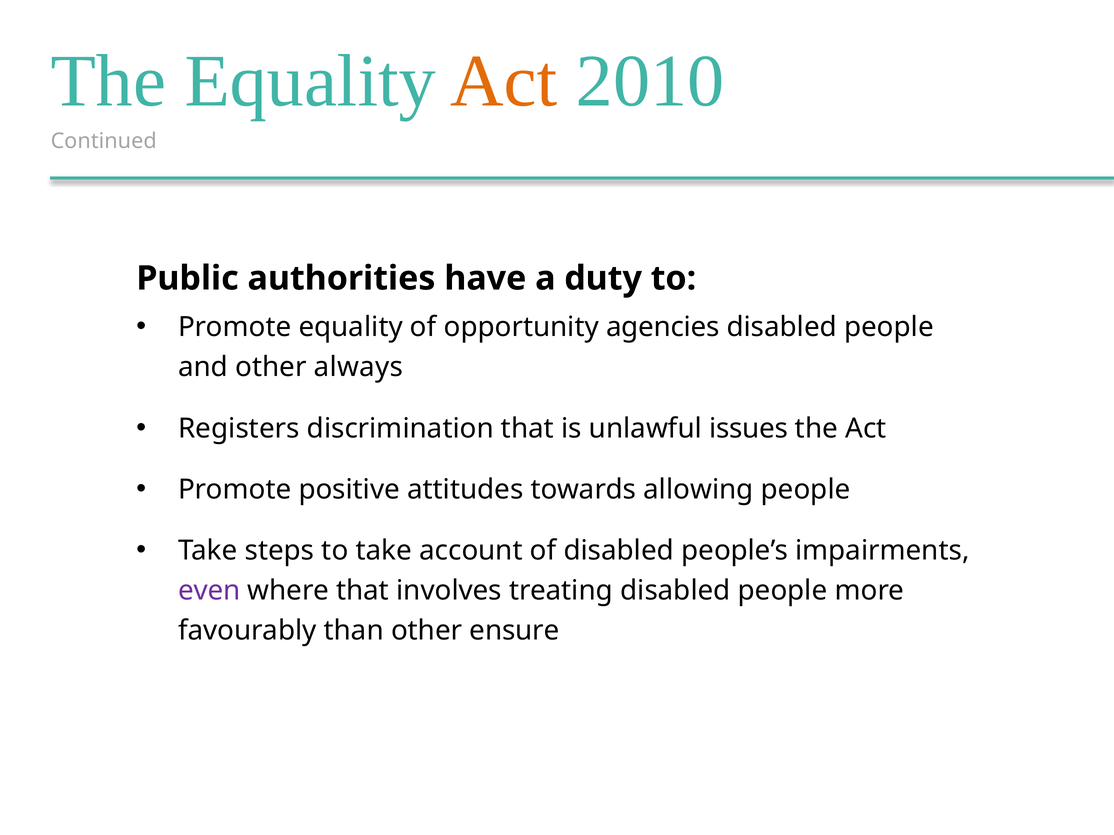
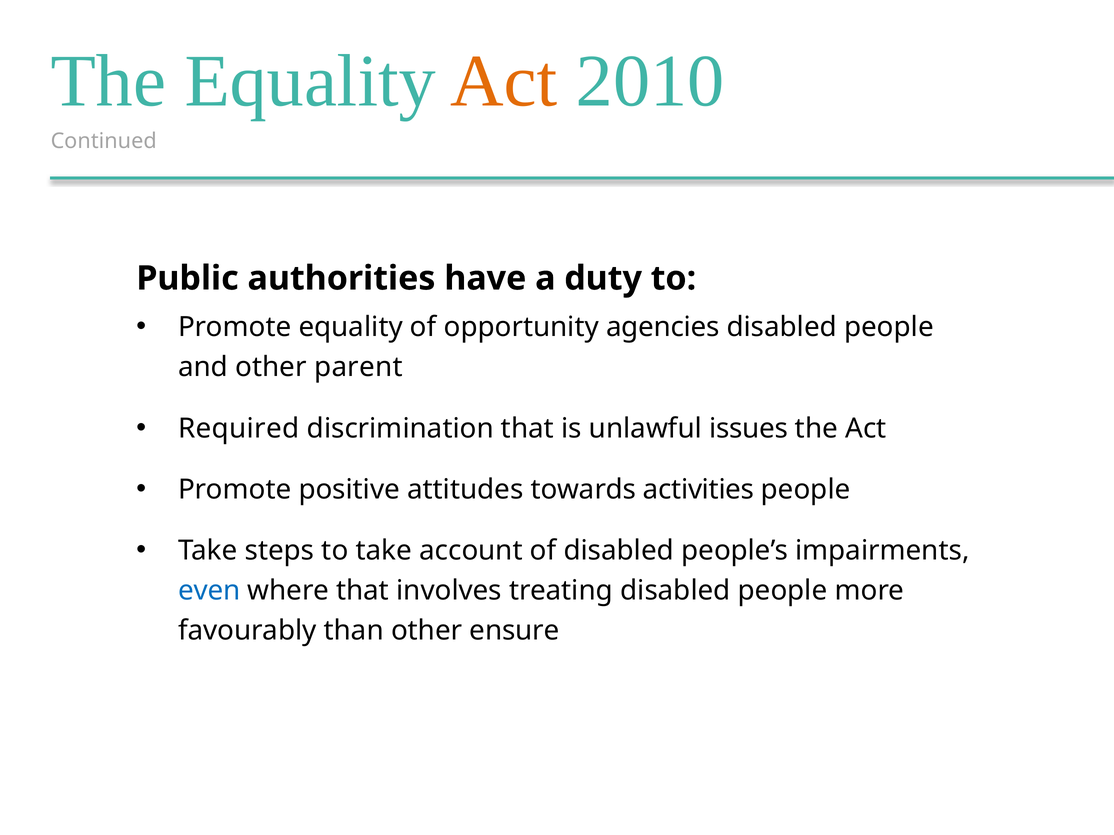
always: always -> parent
Registers: Registers -> Required
allowing: allowing -> activities
even colour: purple -> blue
